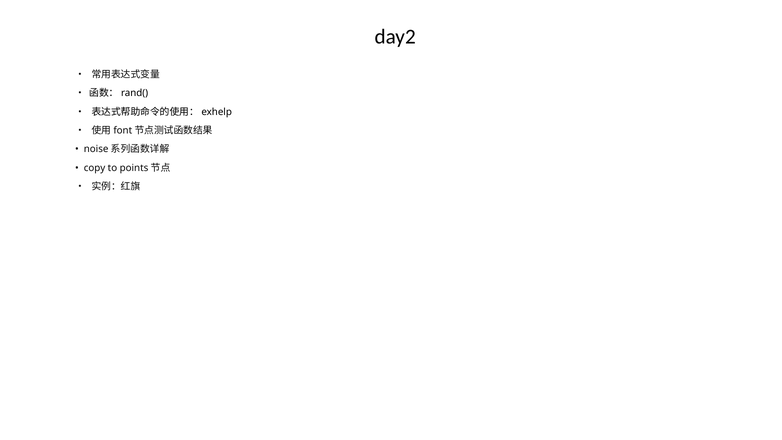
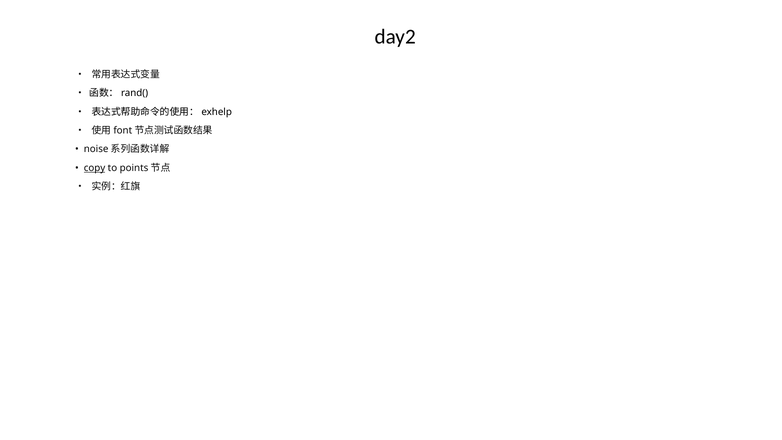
copy underline: none -> present
